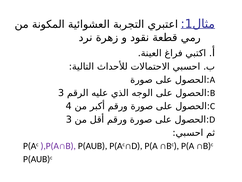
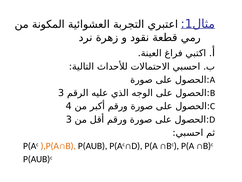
),P(A∩B colour: purple -> orange
